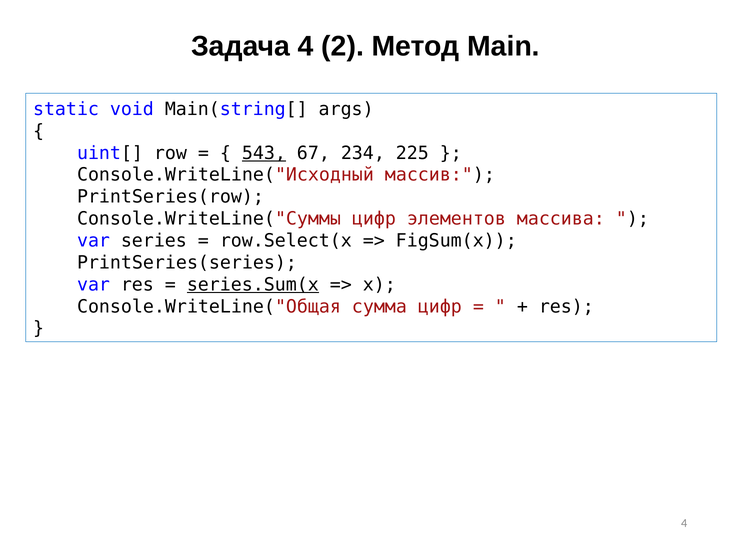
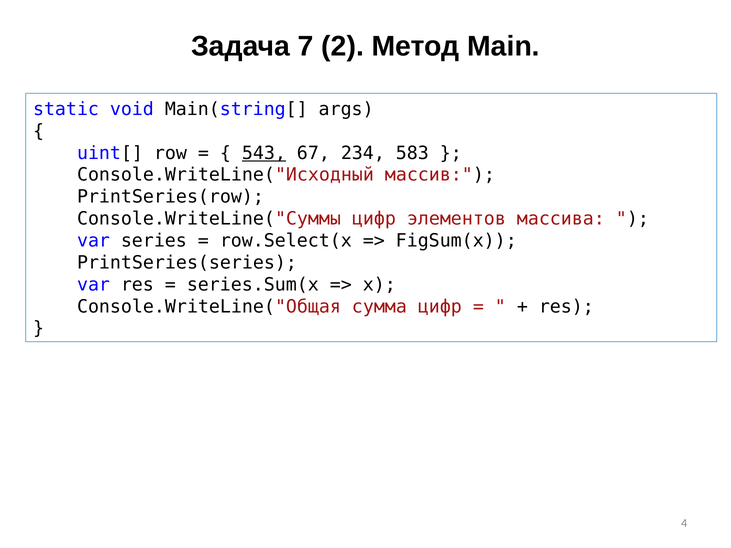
Задача 4: 4 -> 7
225: 225 -> 583
series.Sum(x underline: present -> none
